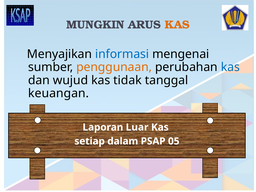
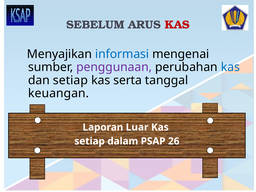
MUNGKIN: MUNGKIN -> SEBELUM
KAS at (177, 25) colour: orange -> red
penggunaan colour: orange -> purple
dan wujud: wujud -> setiap
tidak: tidak -> serta
05: 05 -> 26
